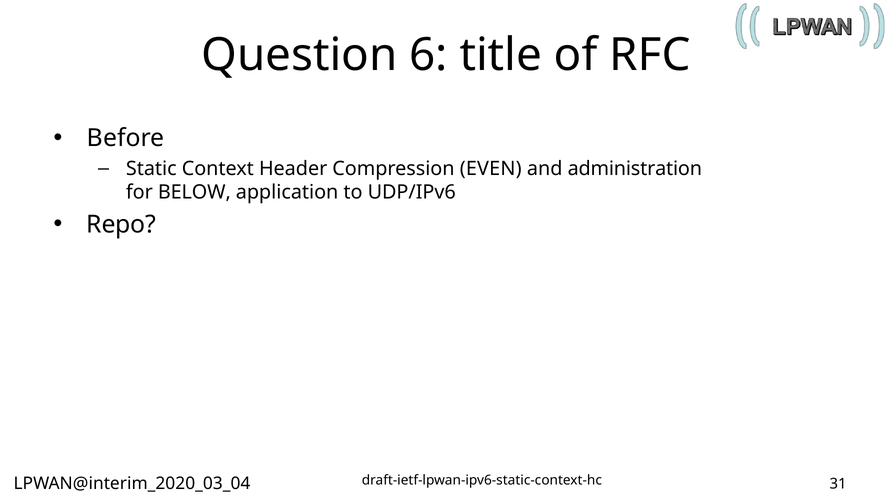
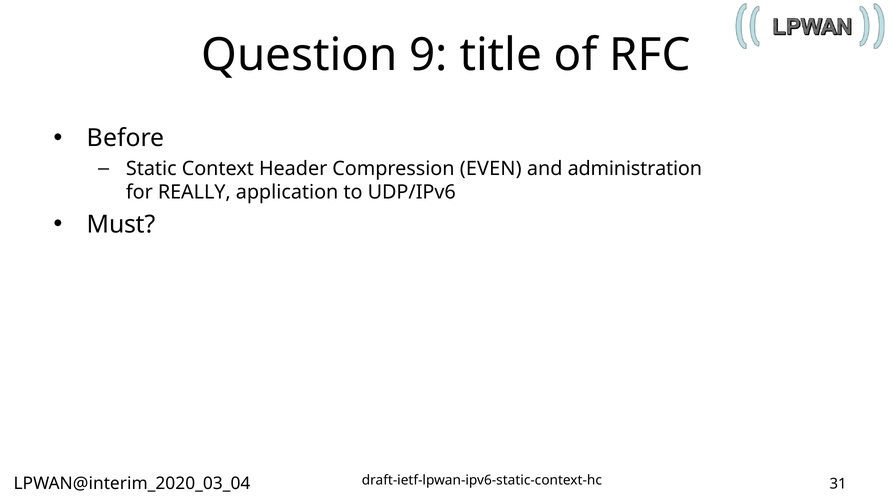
6: 6 -> 9
BELOW: BELOW -> REALLY
Repo: Repo -> Must
